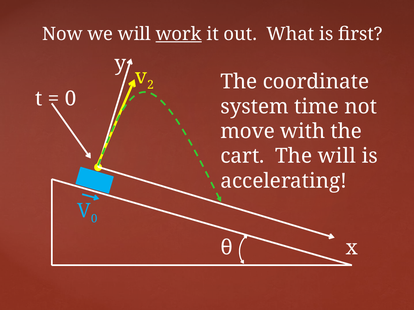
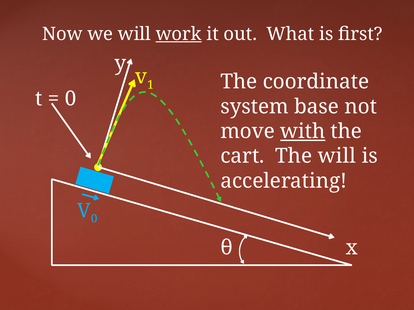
2: 2 -> 1
time: time -> base
with underline: none -> present
